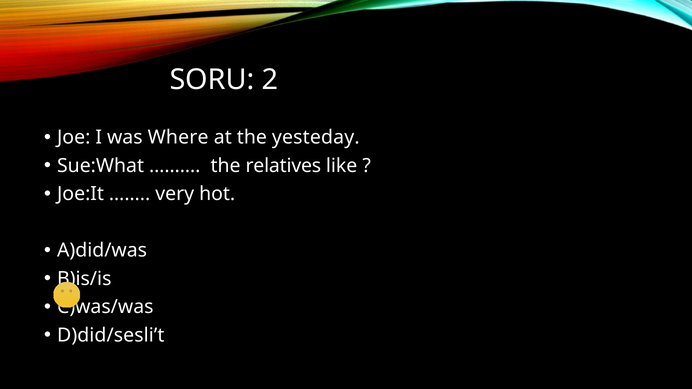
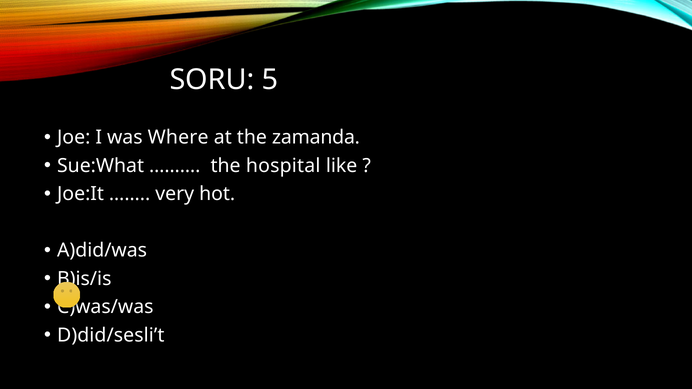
2: 2 -> 5
yesteday: yesteday -> zamanda
relatives: relatives -> hospital
